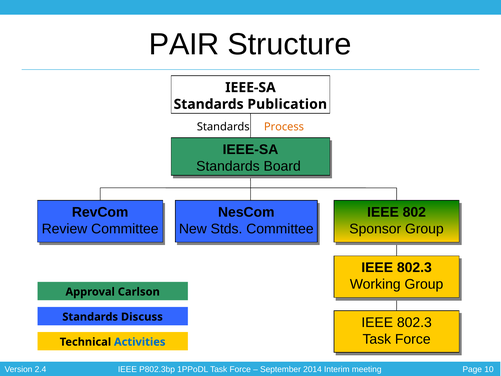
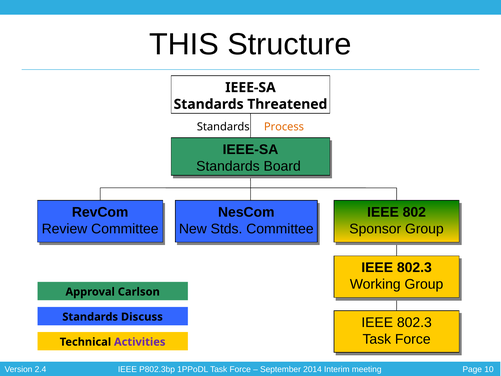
PAIR: PAIR -> THIS
Publication: Publication -> Threatened
Activities colour: blue -> purple
